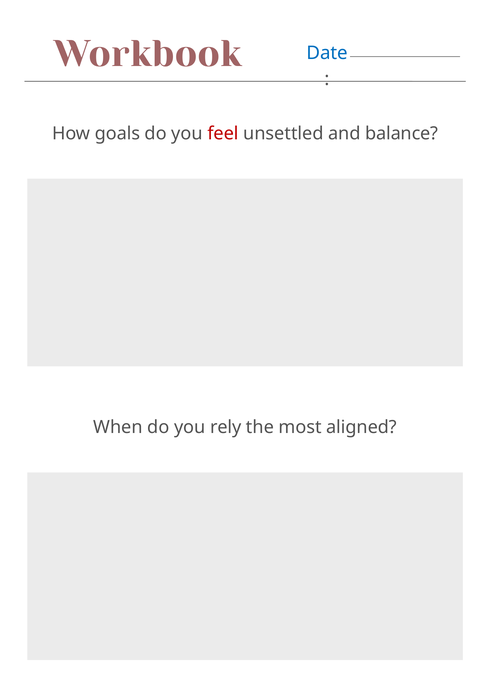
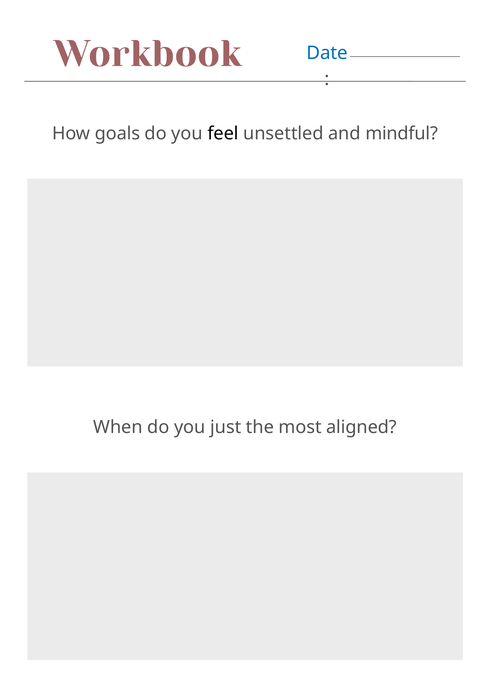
feel colour: red -> black
balance: balance -> mindful
rely: rely -> just
